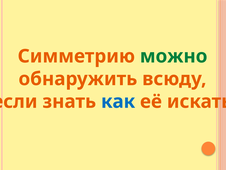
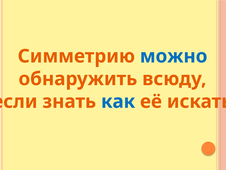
можно colour: green -> blue
